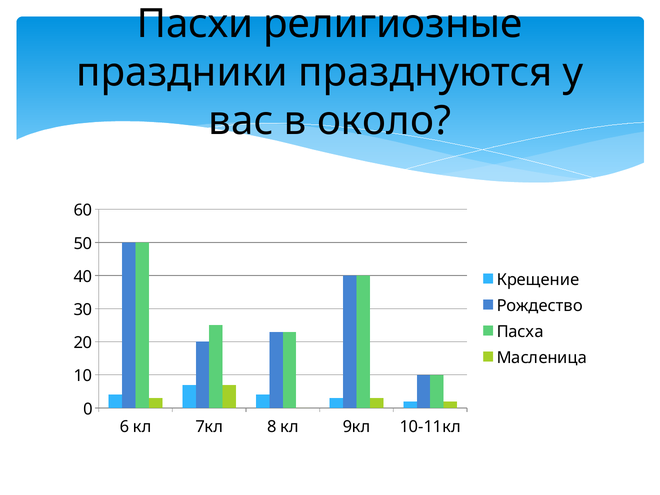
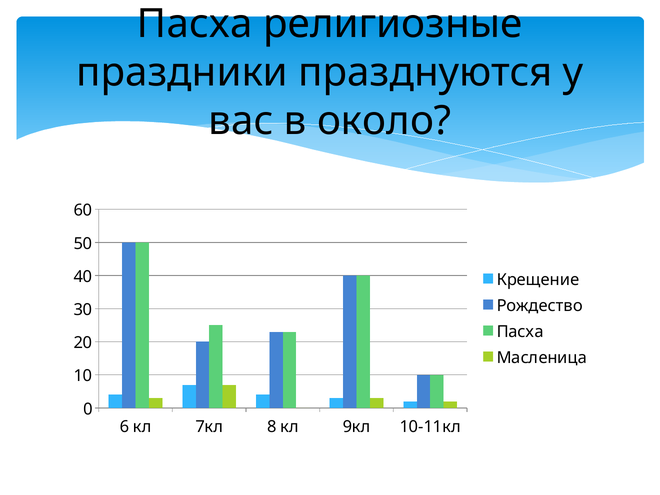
Пасхи at (195, 24): Пасхи -> Пасха
